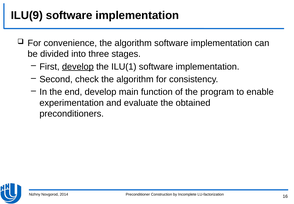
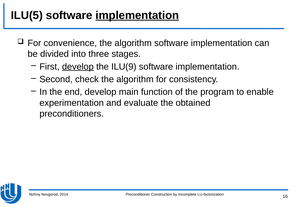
ILU(9: ILU(9 -> ILU(5
implementation at (137, 15) underline: none -> present
ILU(1: ILU(1 -> ILU(9
